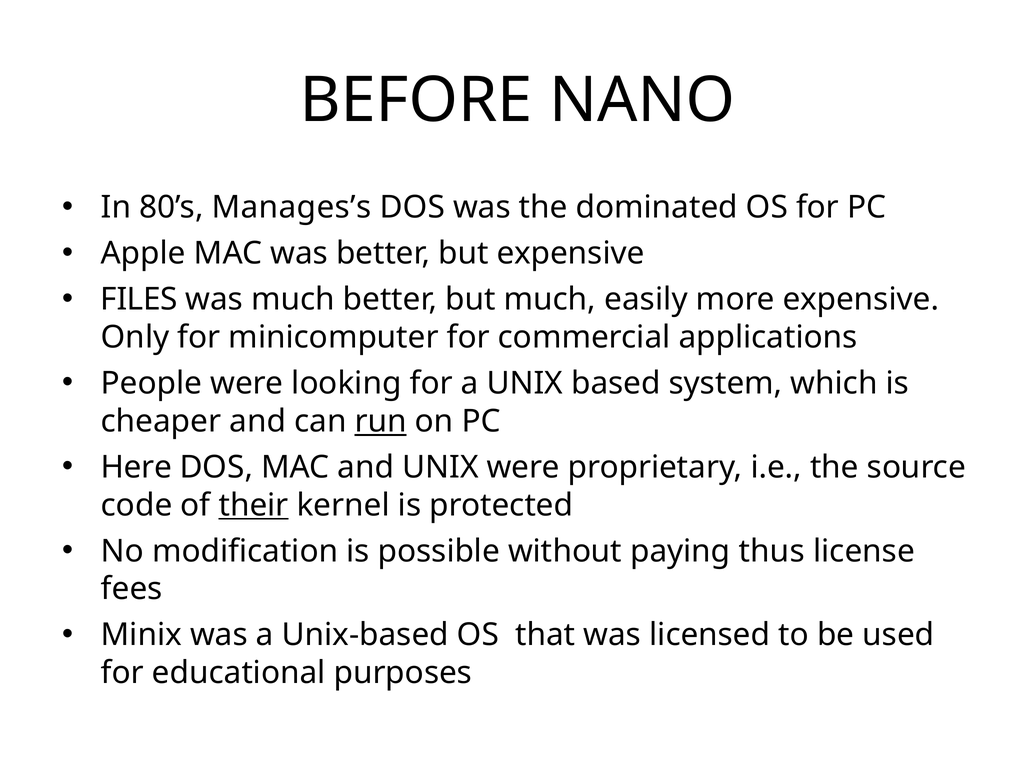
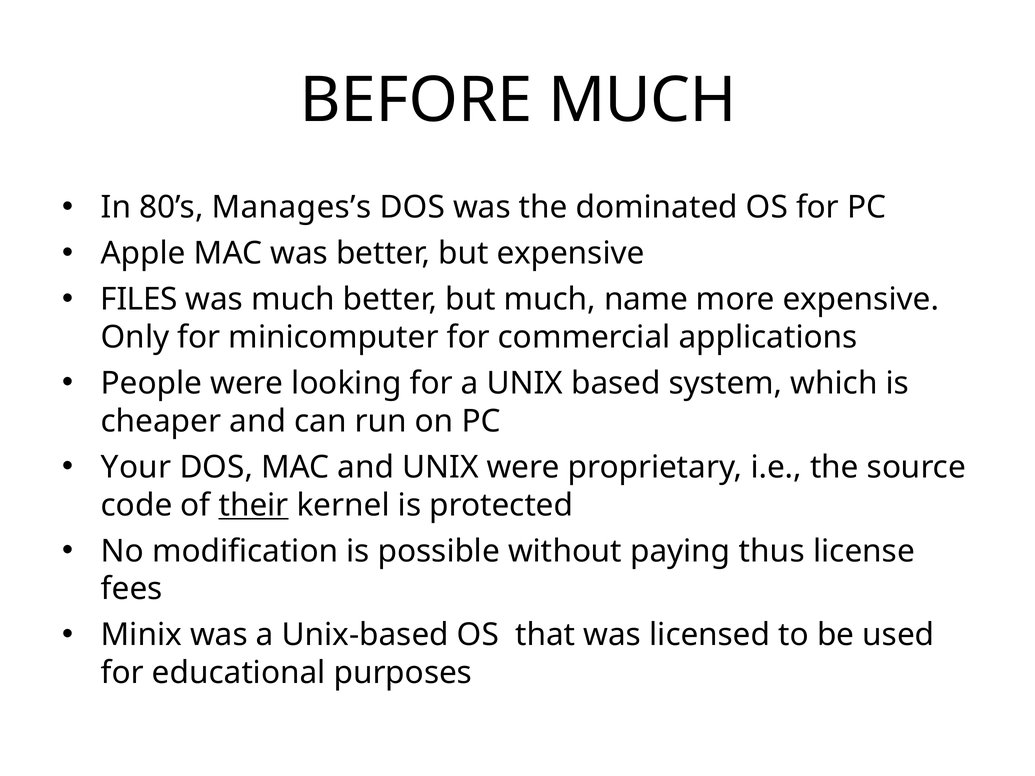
BEFORE NANO: NANO -> MUCH
easily: easily -> name
run underline: present -> none
Here: Here -> Your
